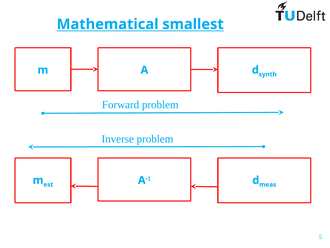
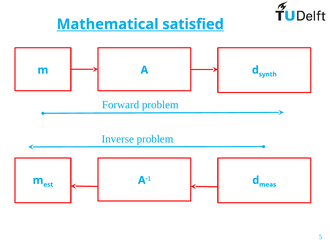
smallest: smallest -> satisfied
